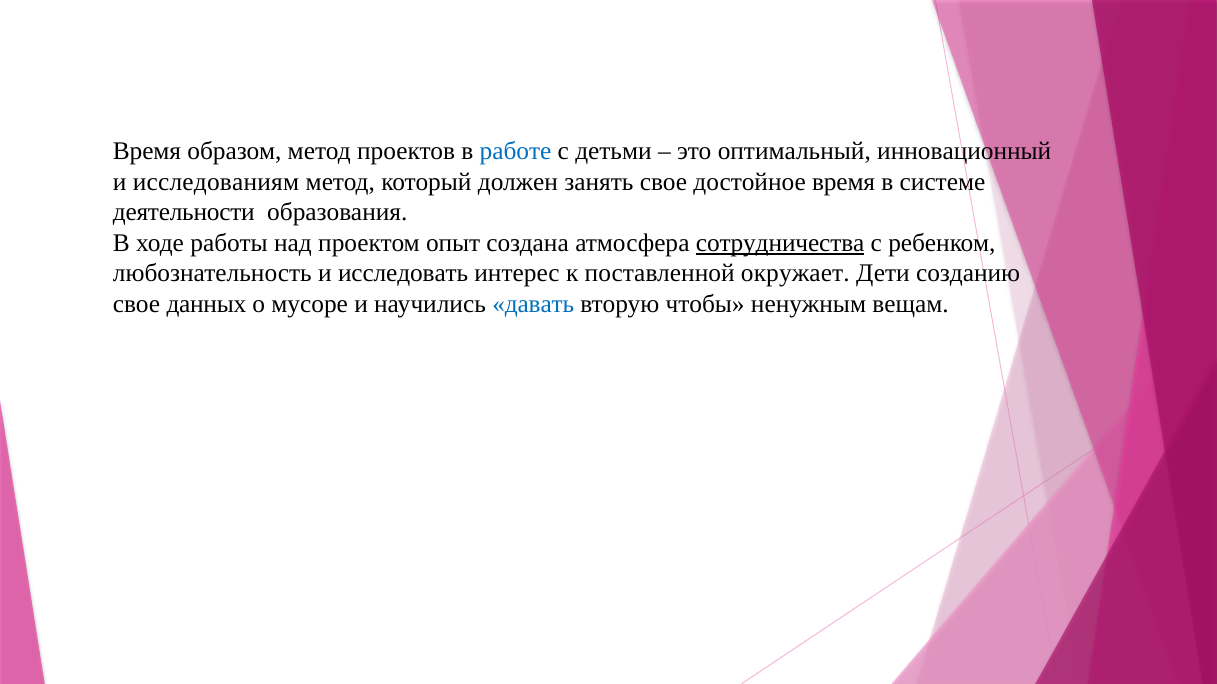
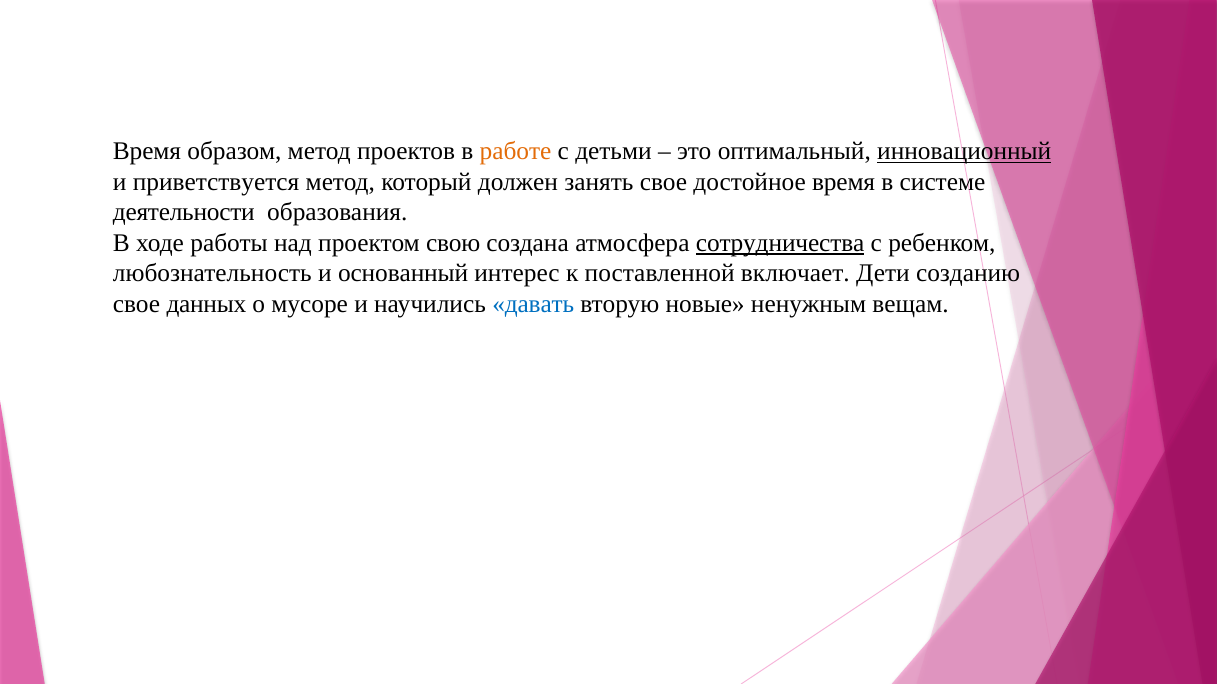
работе colour: blue -> orange
инновационный underline: none -> present
исследованиям: исследованиям -> приветствуется
опыт: опыт -> свою
исследовать: исследовать -> основанный
окружает: окружает -> включает
чтобы: чтобы -> новые
